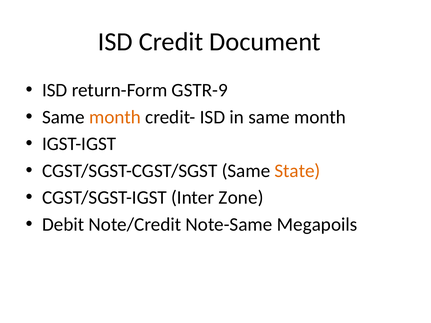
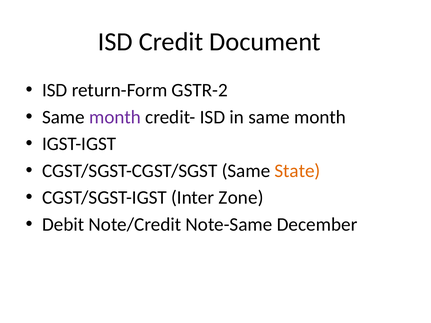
GSTR-9: GSTR-9 -> GSTR-2
month at (115, 117) colour: orange -> purple
Megapoils: Megapoils -> December
